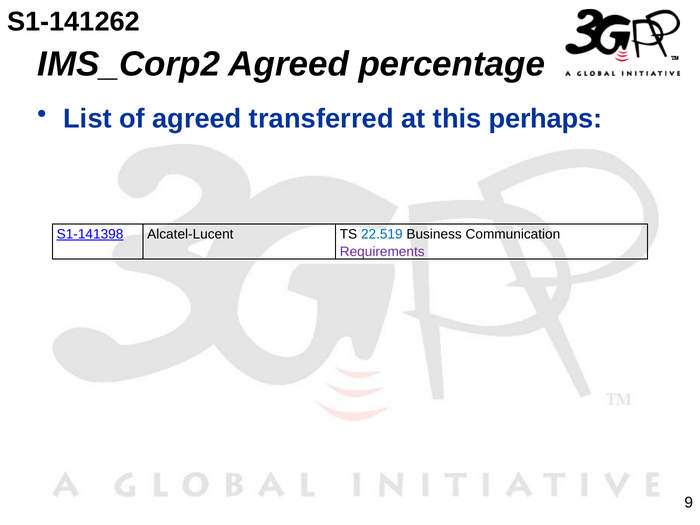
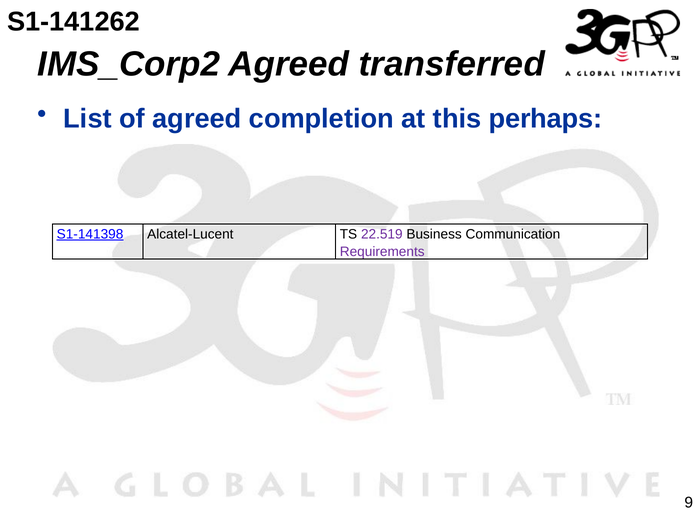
percentage: percentage -> transferred
transferred: transferred -> completion
22.519 colour: blue -> purple
